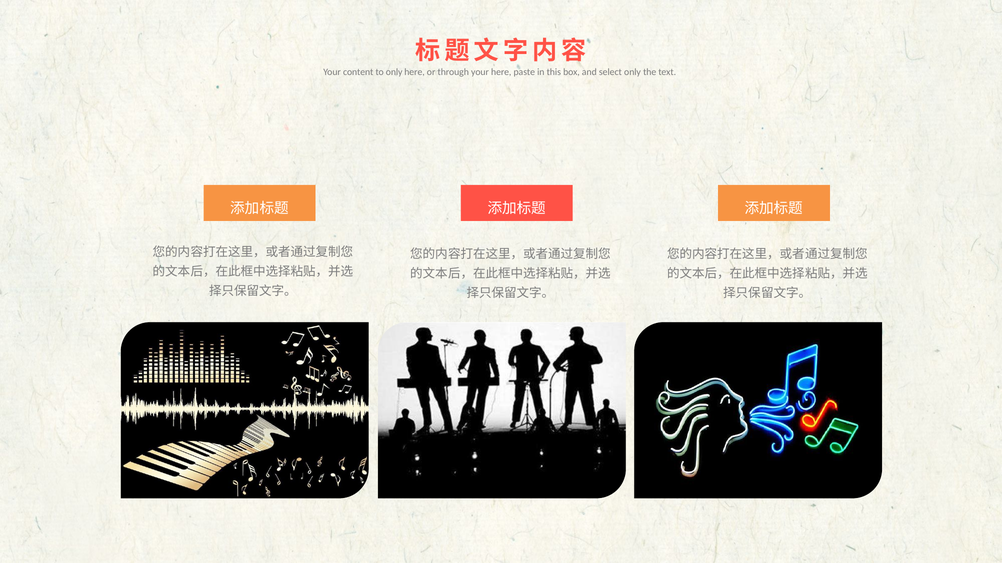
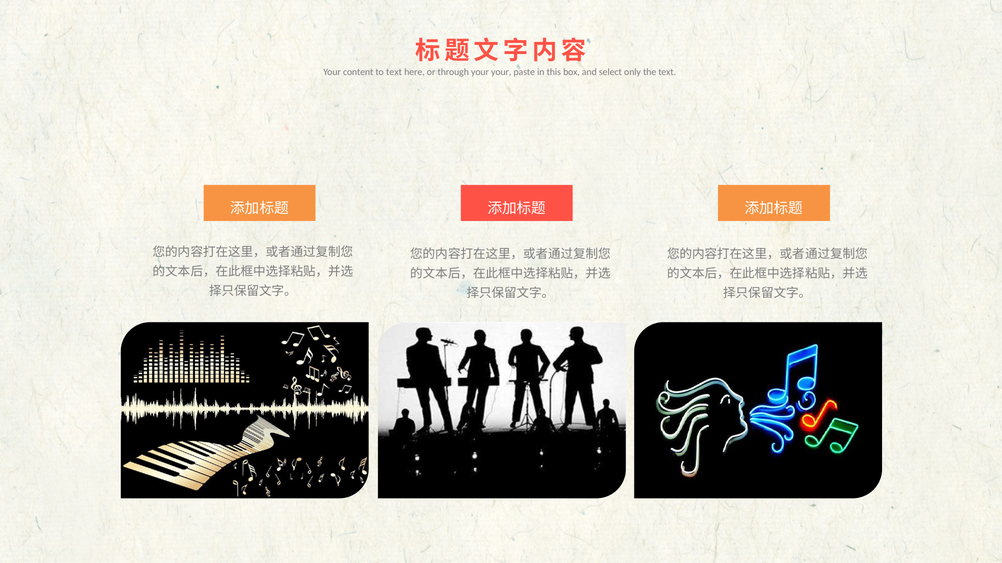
to only: only -> text
your here: here -> your
